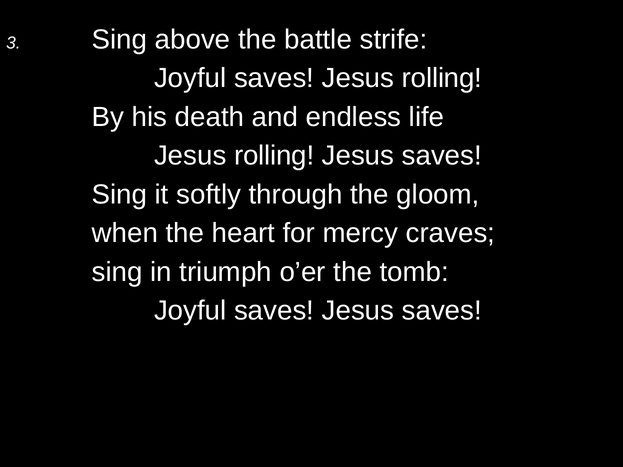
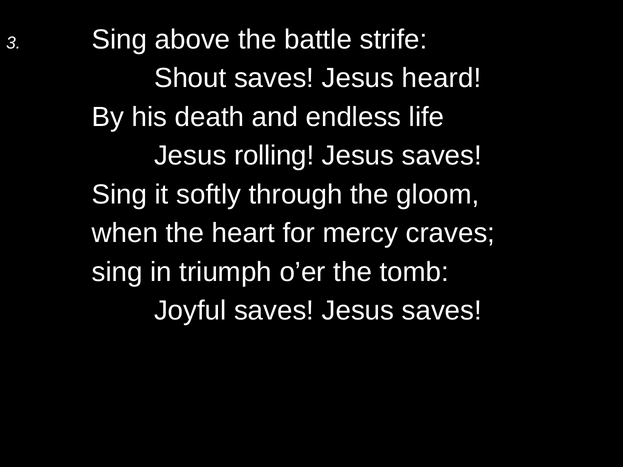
Joyful at (190, 78): Joyful -> Shout
saves Jesus rolling: rolling -> heard
